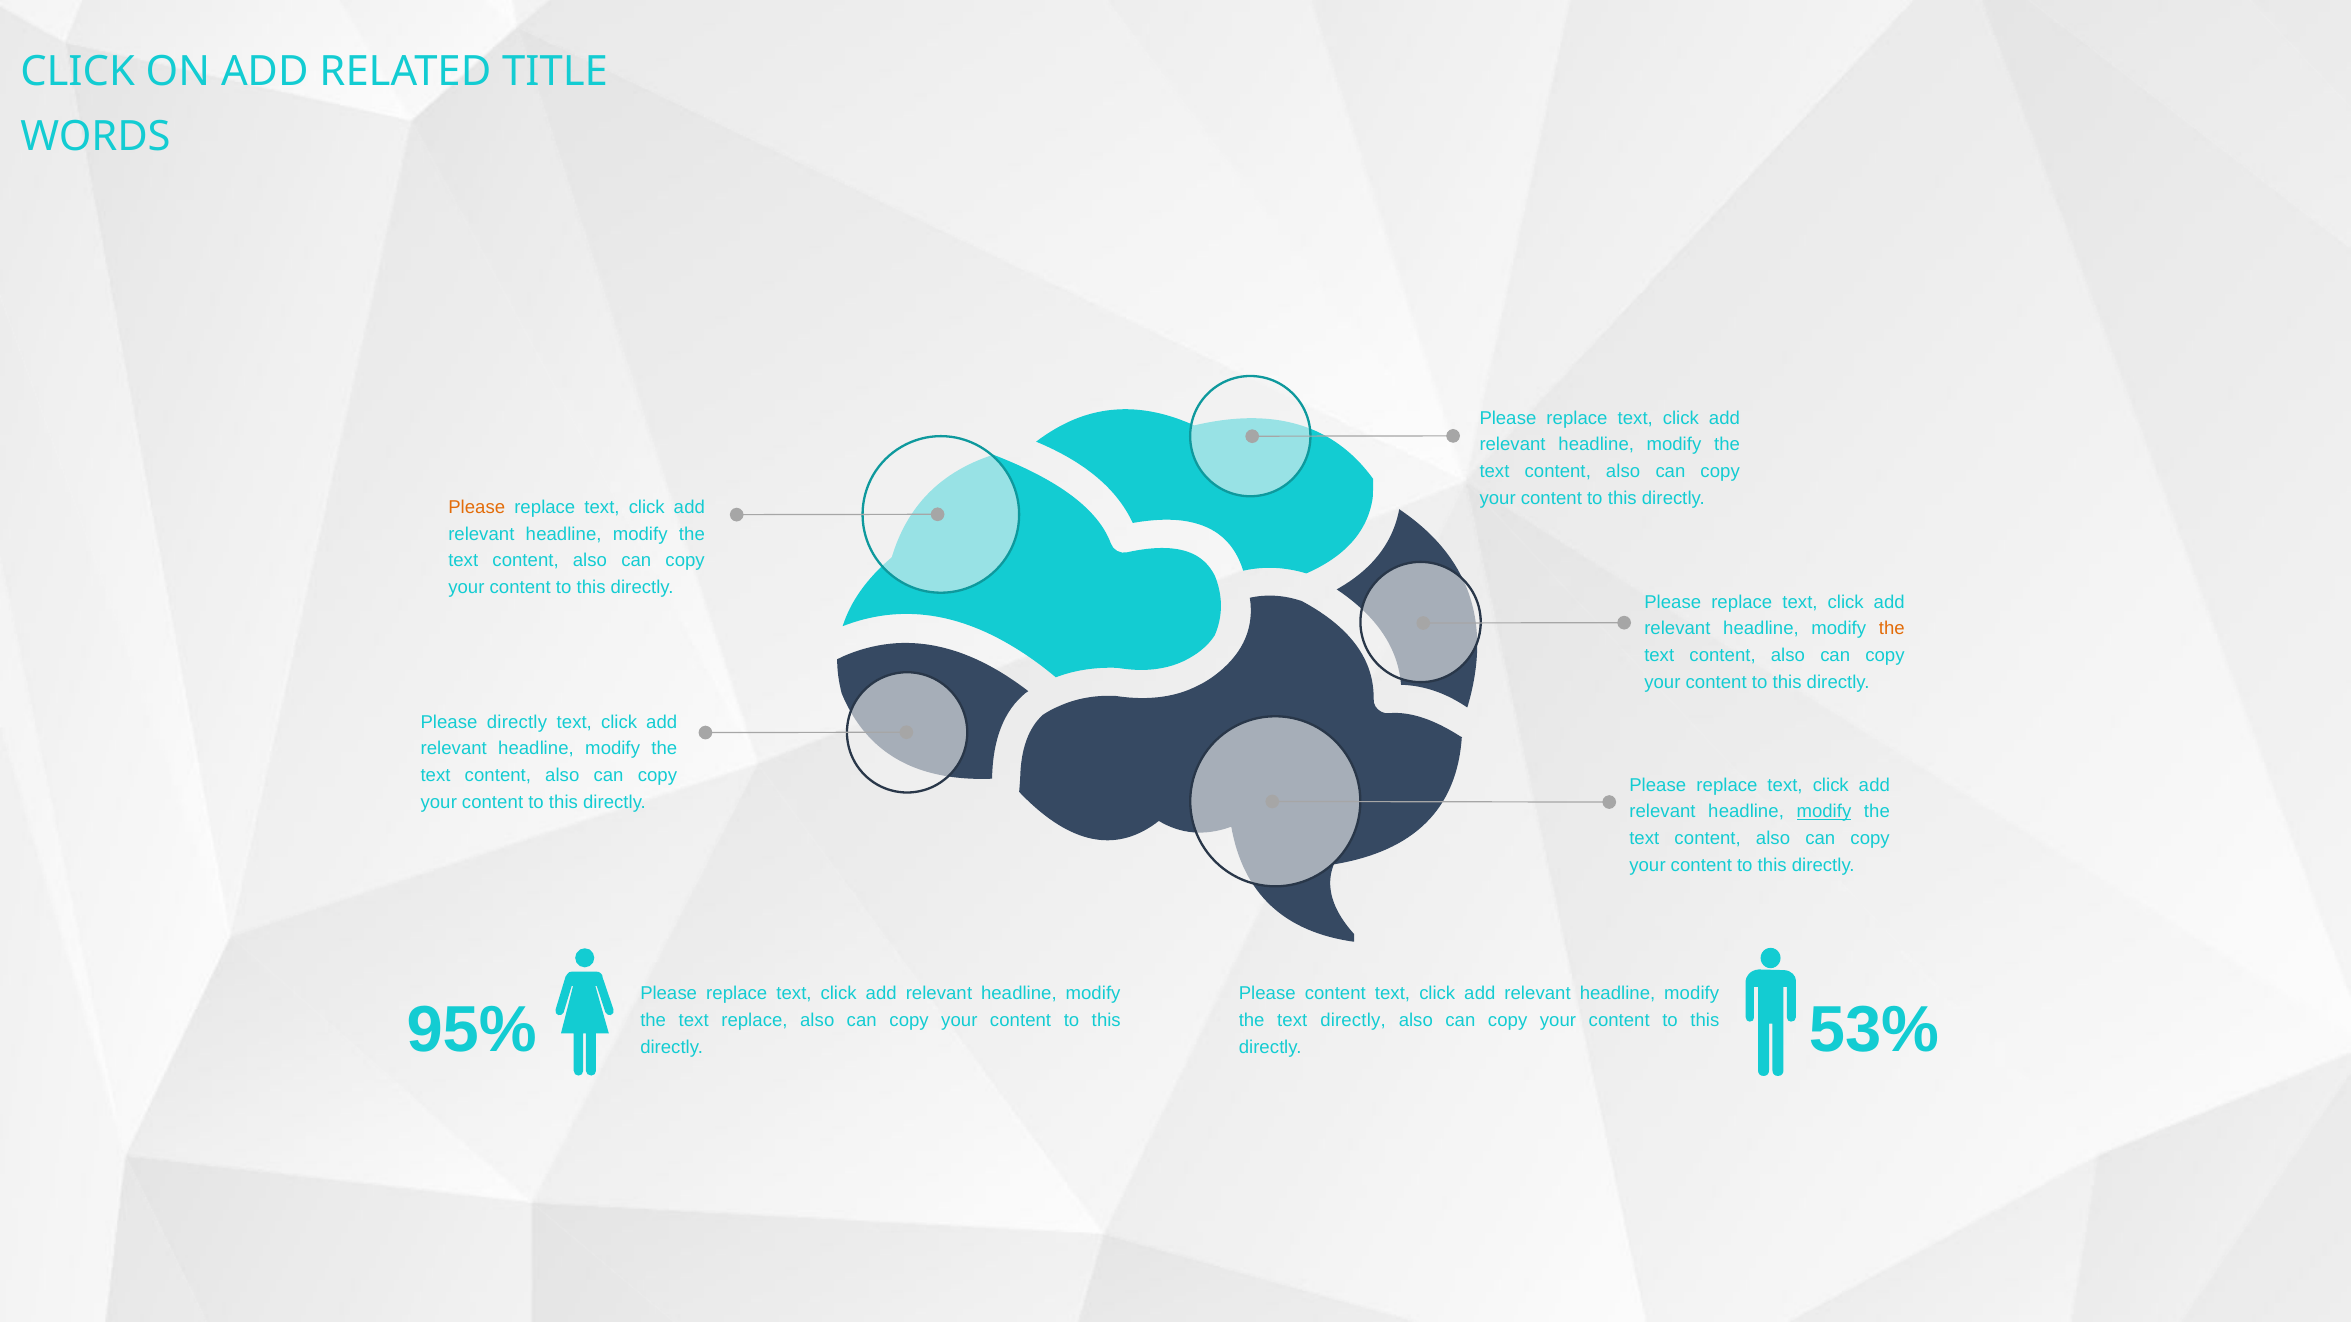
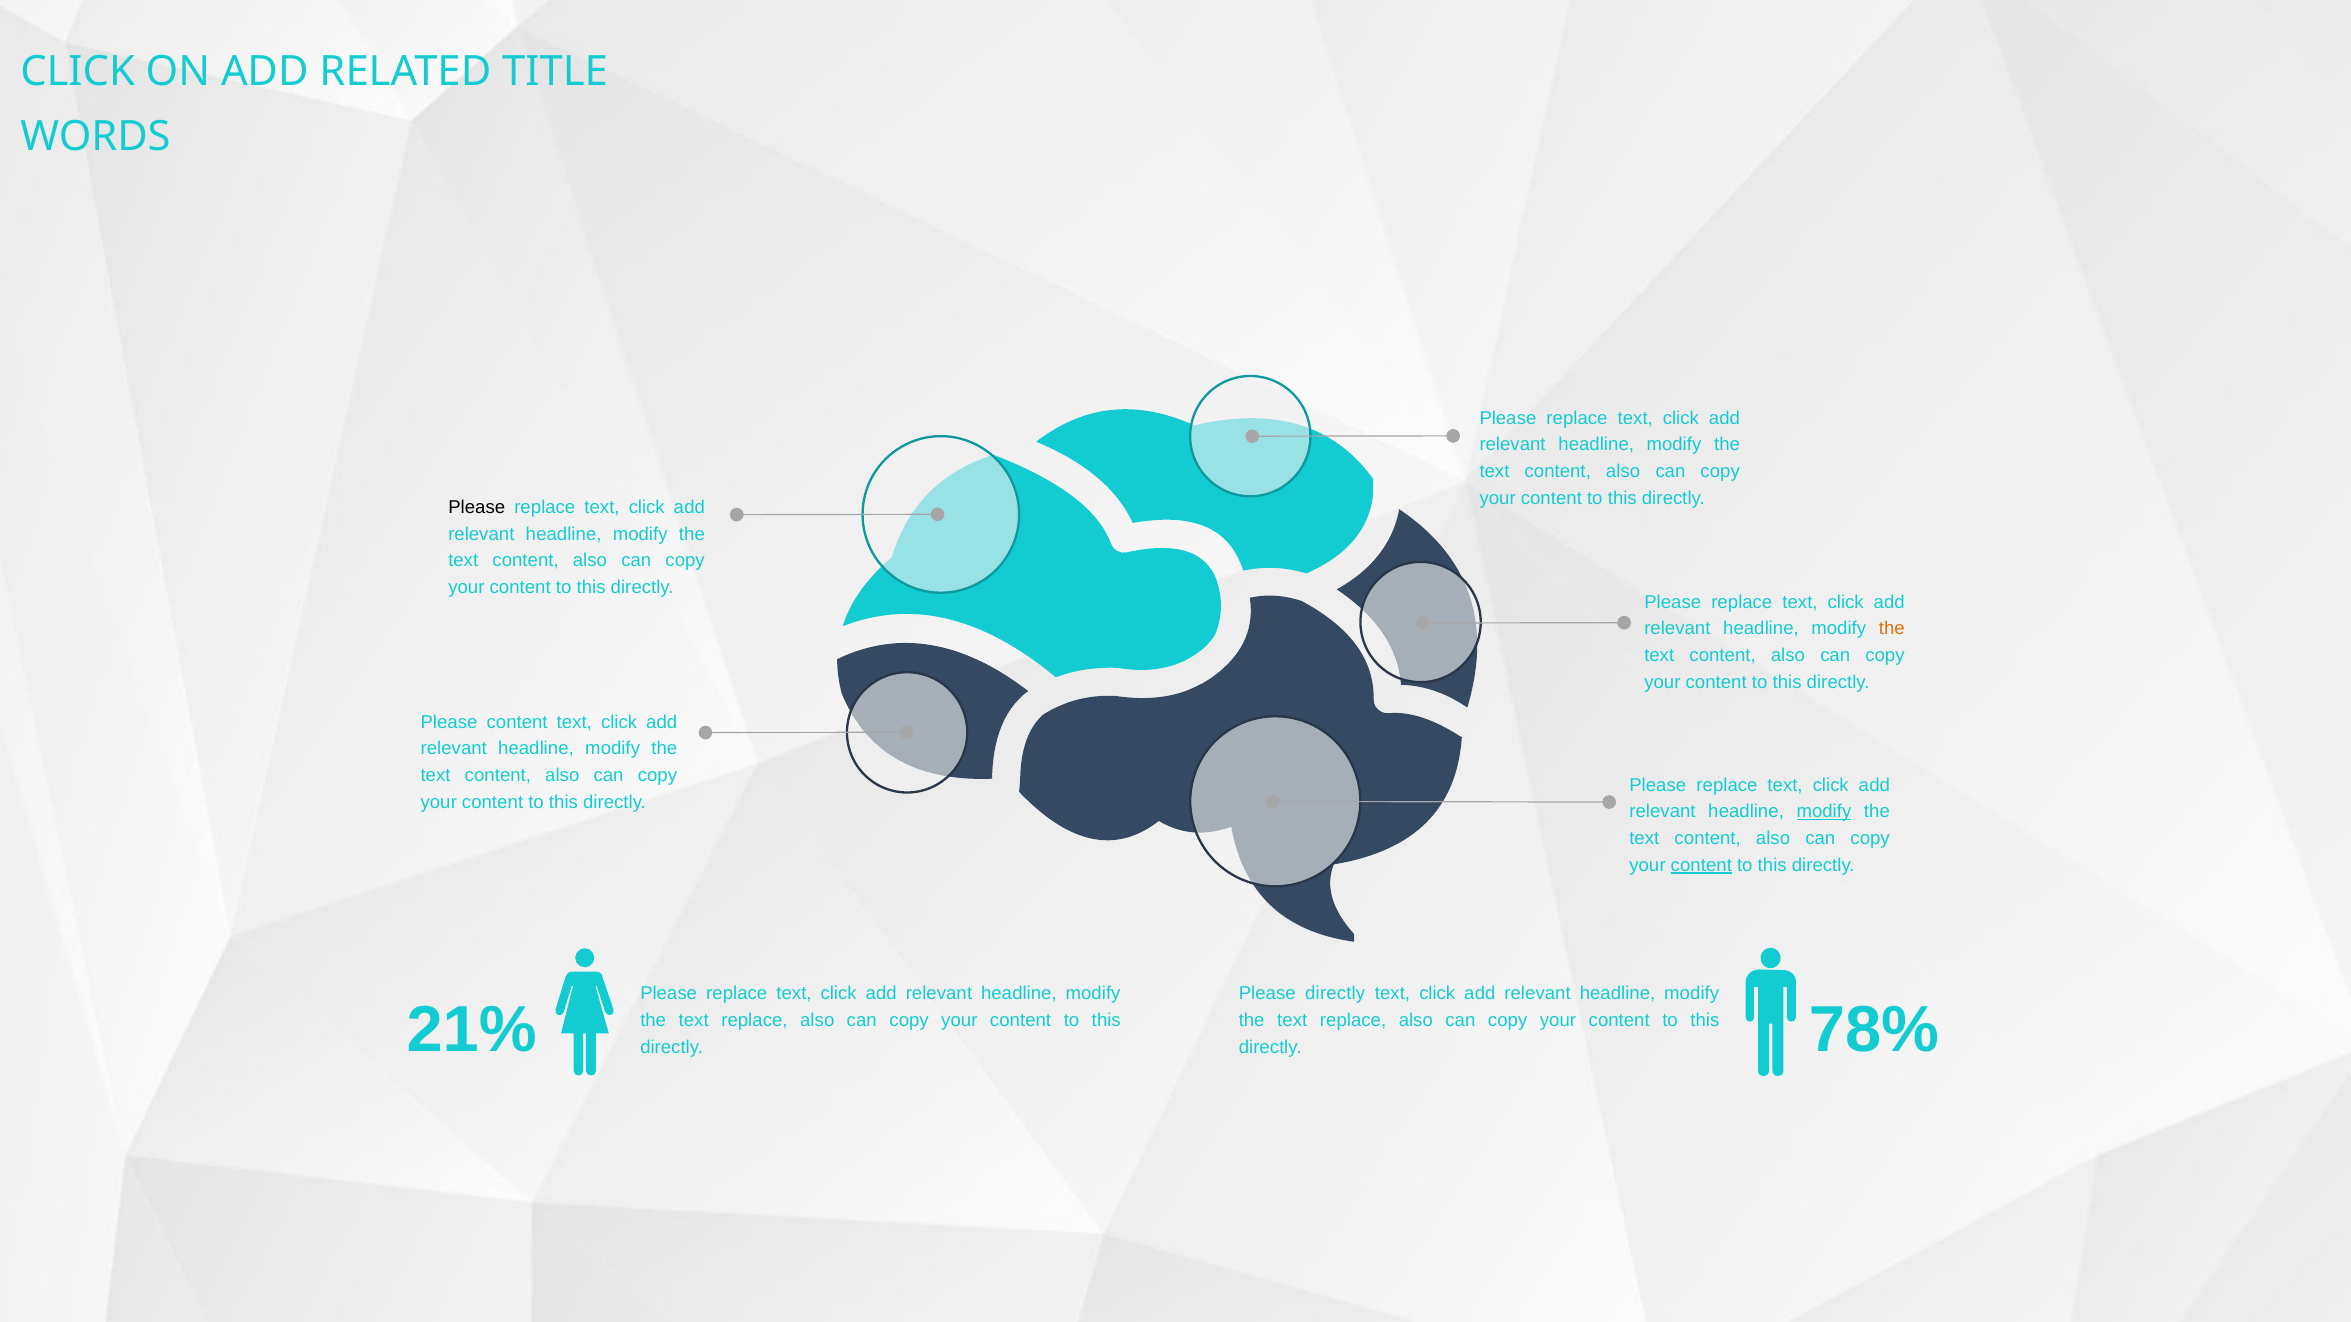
Please at (477, 507) colour: orange -> black
Please directly: directly -> content
content at (1701, 865) underline: none -> present
Please content: content -> directly
95%: 95% -> 21%
directly at (1353, 1021): directly -> replace
53%: 53% -> 78%
